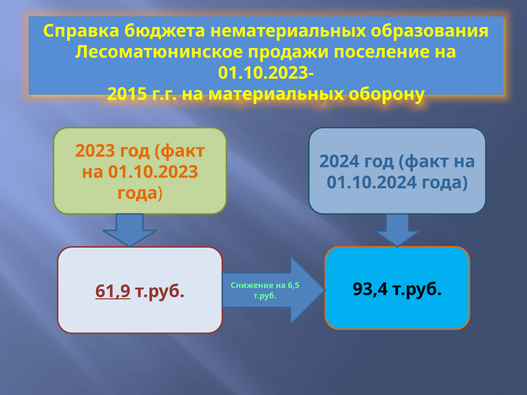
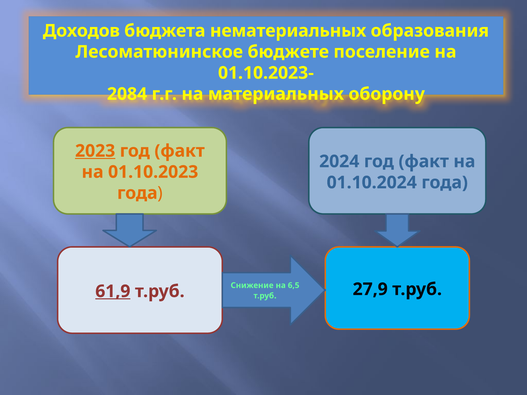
Справка: Справка -> Доходов
продажи: продажи -> бюджете
2015: 2015 -> 2084
2023 underline: none -> present
93,4: 93,4 -> 27,9
